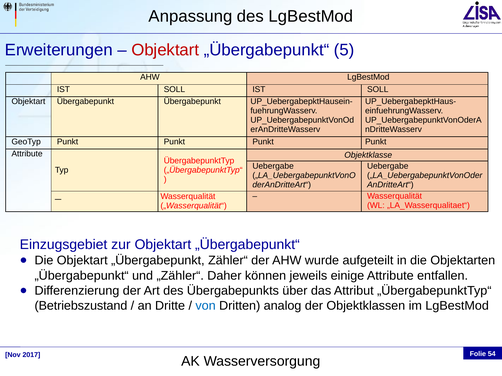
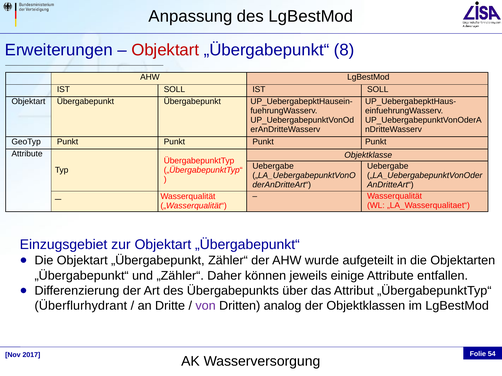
5: 5 -> 8
Betriebszustand: Betriebszustand -> Überflurhydrant
von colour: blue -> purple
